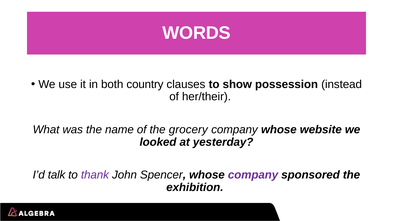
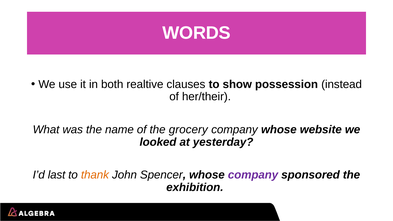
country: country -> realtive
talk: talk -> last
thank colour: purple -> orange
